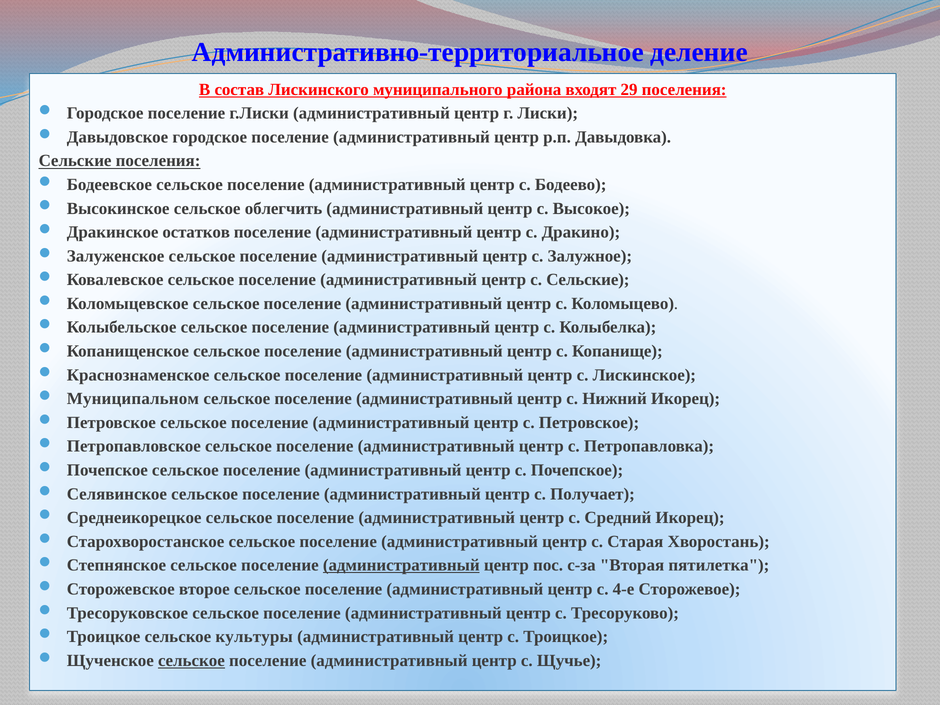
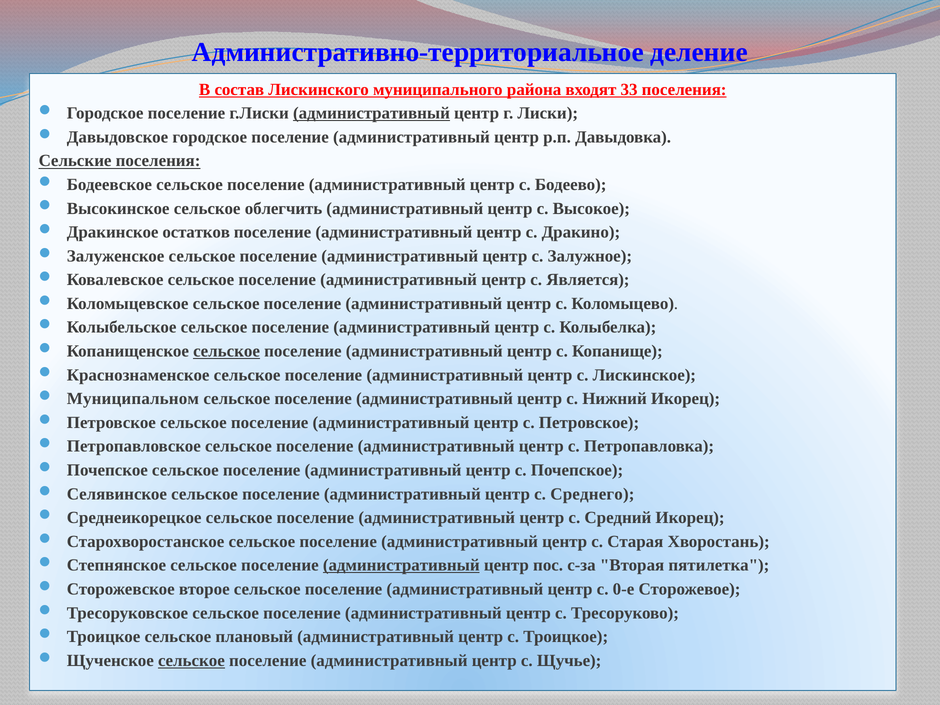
29: 29 -> 33
административный at (372, 113) underline: none -> present
с Сельские: Сельские -> Является
сельское at (227, 351) underline: none -> present
Получает: Получает -> Среднего
4-е: 4-е -> 0-е
культуры: культуры -> плановый
